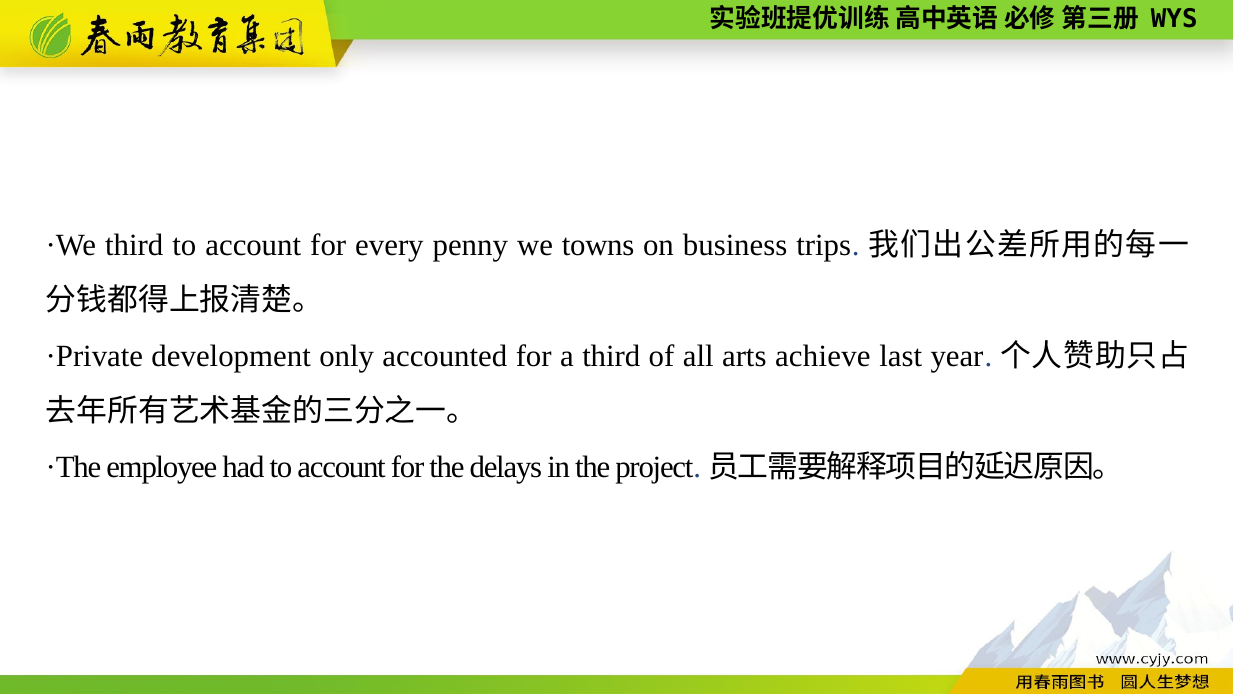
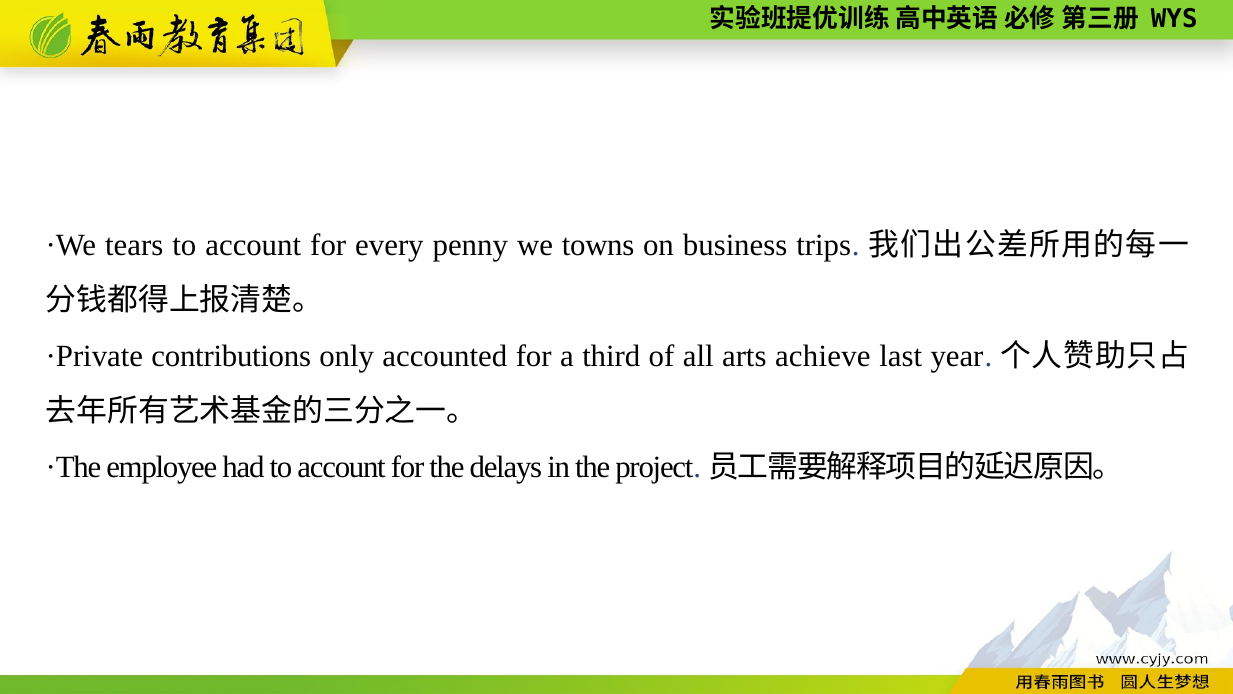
·We third: third -> tears
development: development -> contributions
